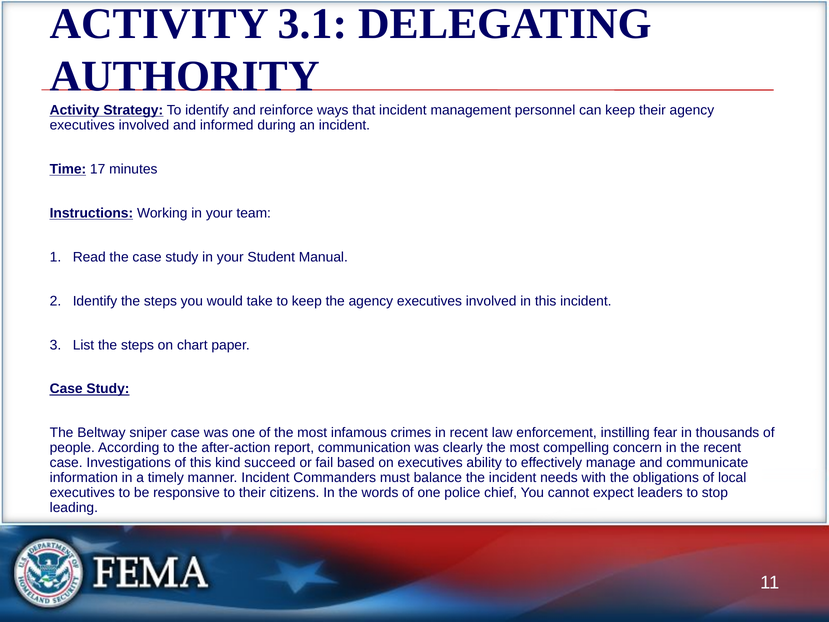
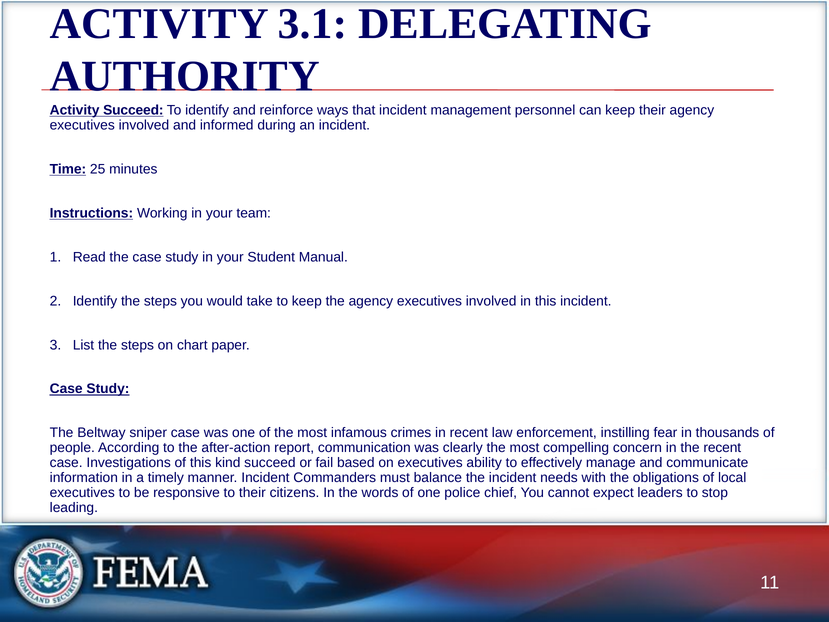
Activity Strategy: Strategy -> Succeed
17: 17 -> 25
